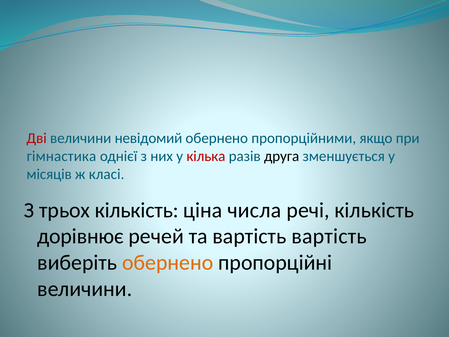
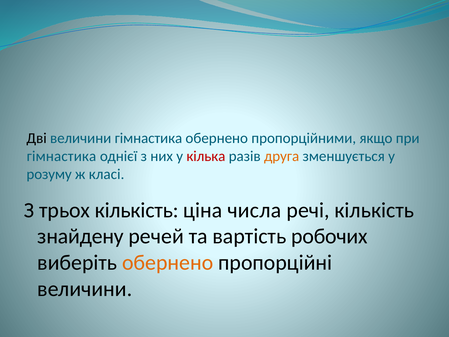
Дві colour: red -> black
величини невідомий: невідомий -> гімнастика
друга colour: black -> orange
місяців: місяців -> розуму
дорівнює: дорівнює -> знайдену
вартість вартість: вартість -> робочих
